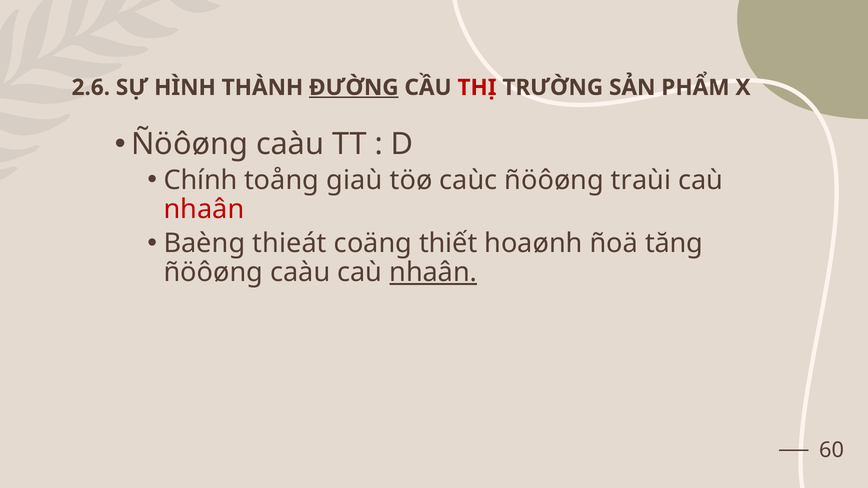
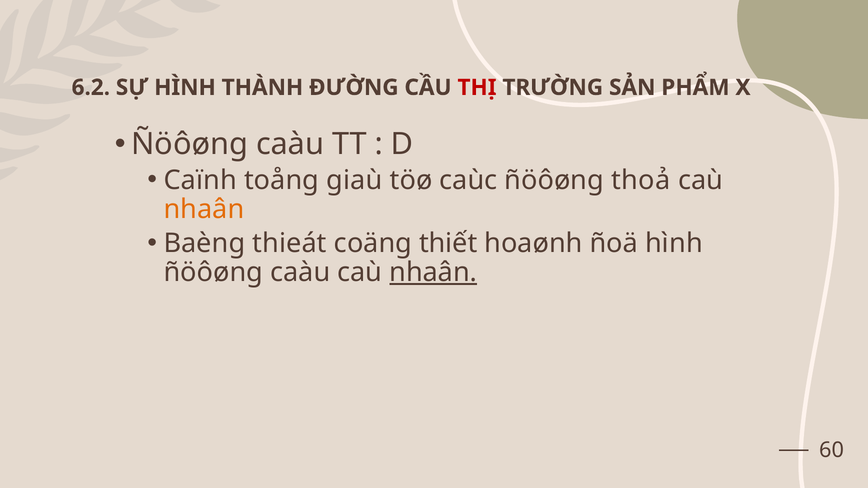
2.6: 2.6 -> 6.2
ĐƯỜNG underline: present -> none
Chính: Chính -> Caïnh
traùi: traùi -> thoả
nhaân at (204, 209) colour: red -> orange
ñoä tăng: tăng -> hình
